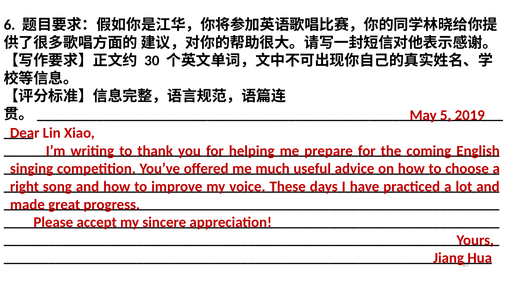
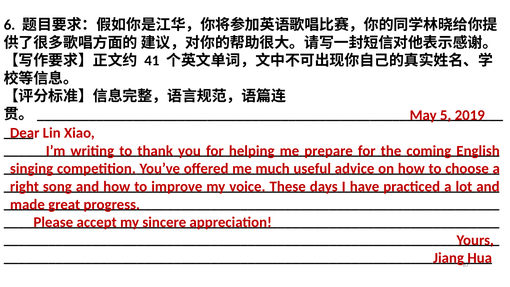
30: 30 -> 41
